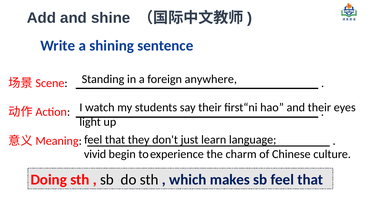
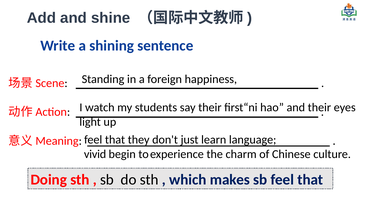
anywhere: anywhere -> happiness
